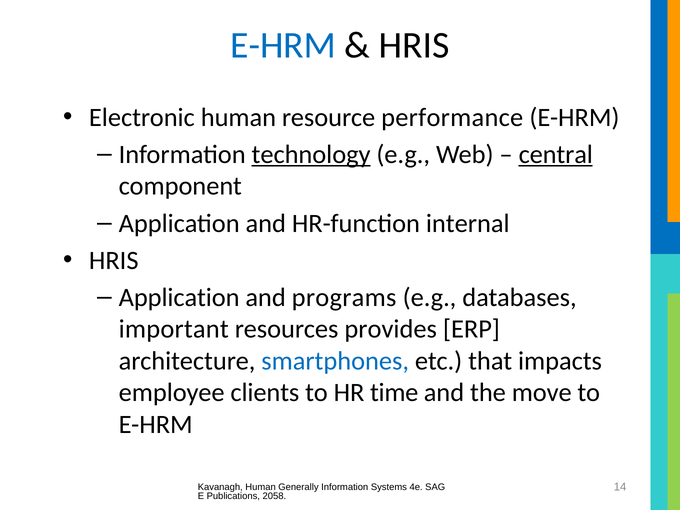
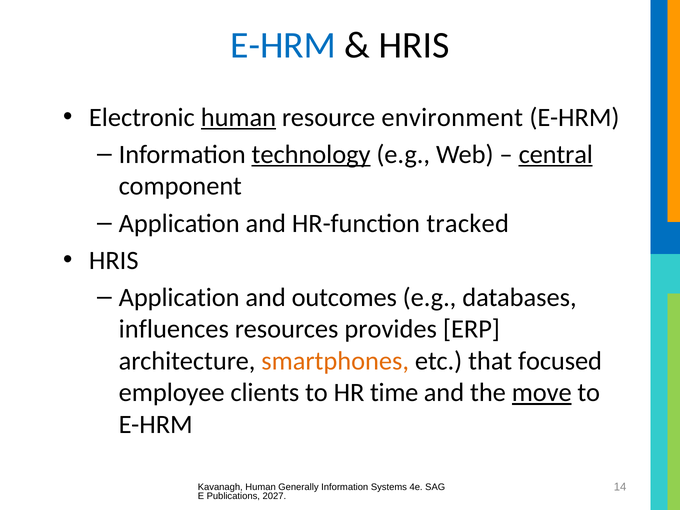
human at (238, 117) underline: none -> present
performance: performance -> environment
internal: internal -> tracked
programs: programs -> outcomes
important: important -> influences
smartphones colour: blue -> orange
impacts: impacts -> focused
move underline: none -> present
2058: 2058 -> 2027
